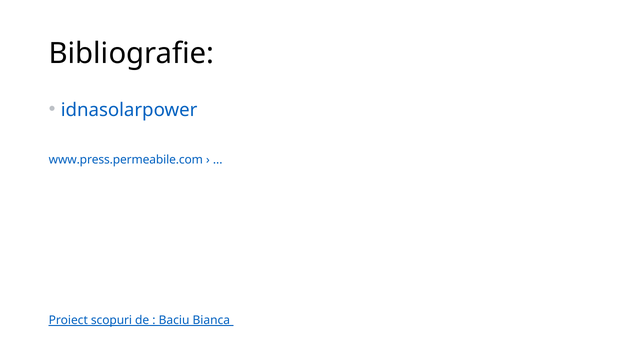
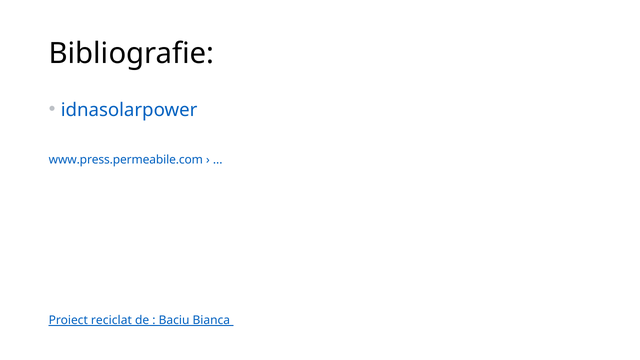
scopuri: scopuri -> reciclat
